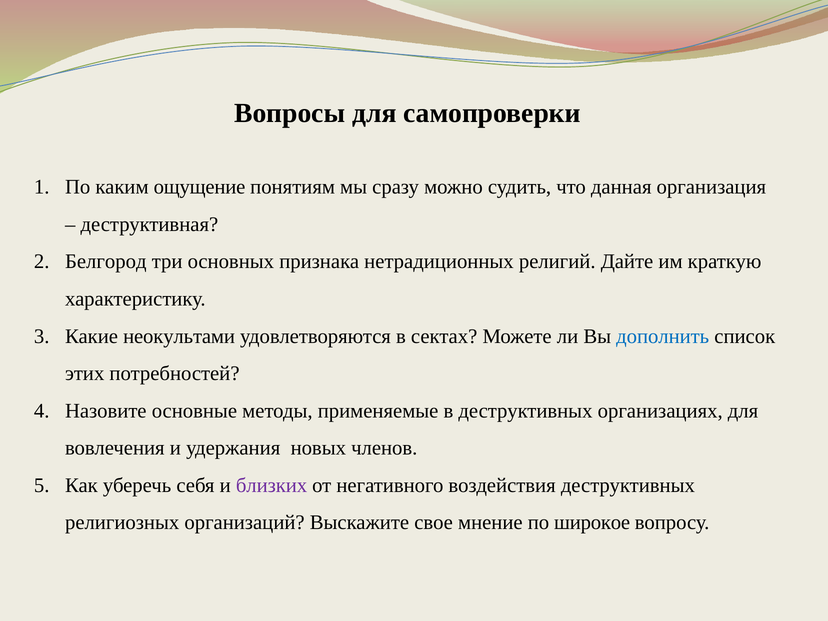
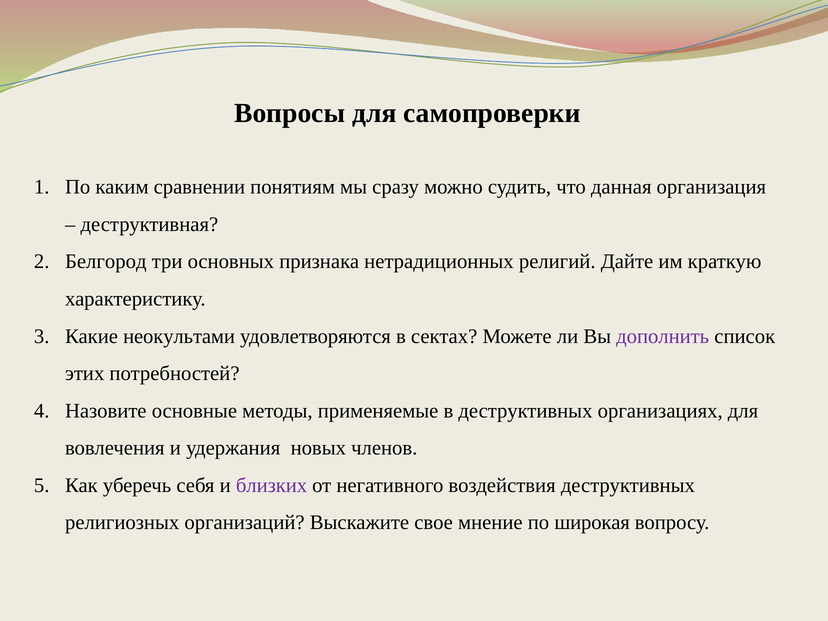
ощущение: ощущение -> сравнении
дополнить colour: blue -> purple
широкое: широкое -> широкая
